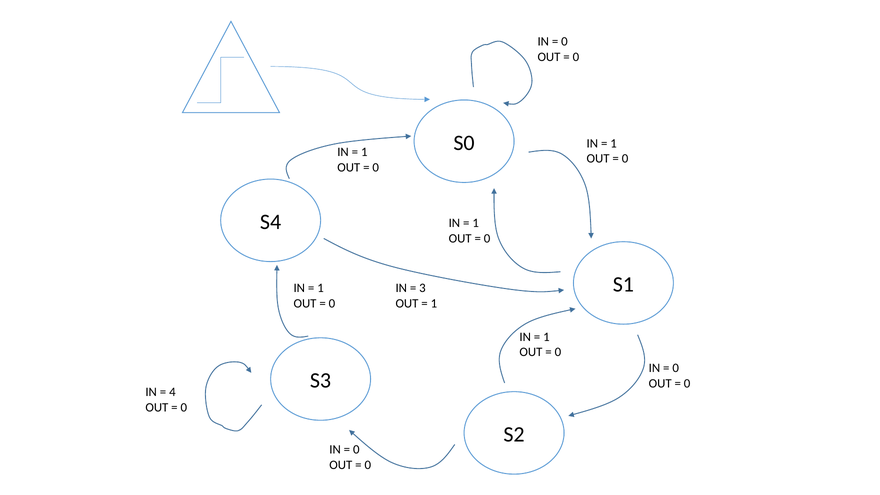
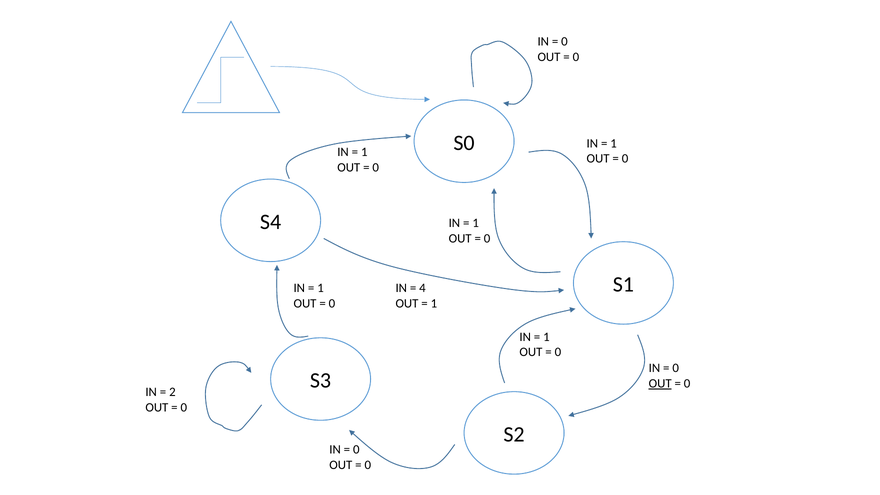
3: 3 -> 4
OUT at (660, 383) underline: none -> present
4: 4 -> 2
